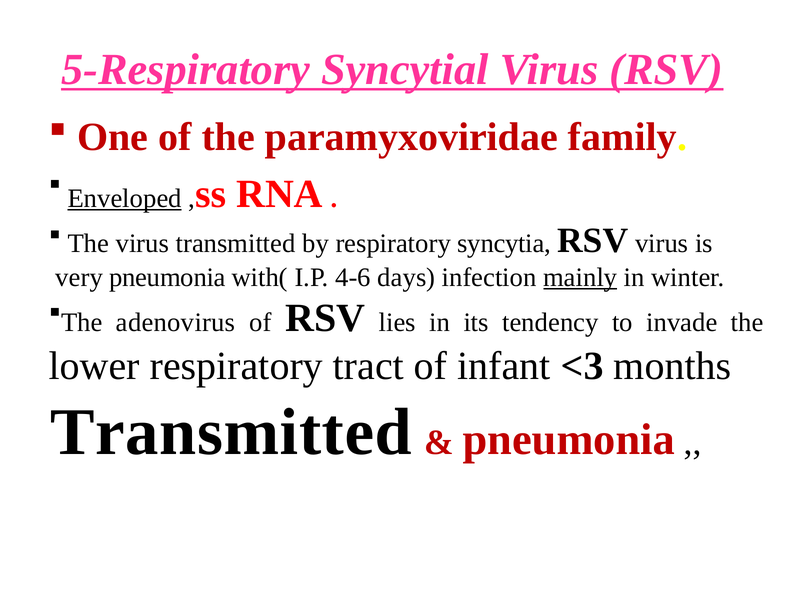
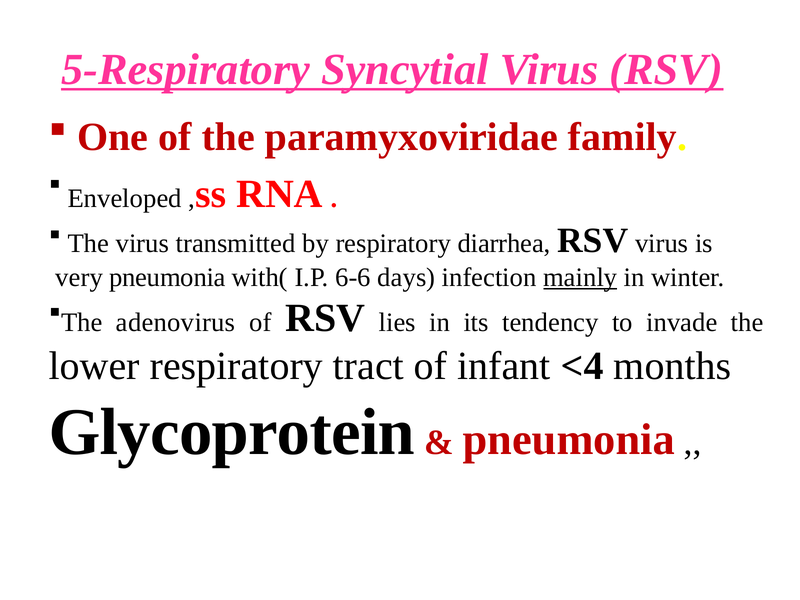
Enveloped underline: present -> none
syncytia: syncytia -> diarrhea
4-6: 4-6 -> 6-6
<3: <3 -> <4
Transmitted at (231, 432): Transmitted -> Glycoprotein
